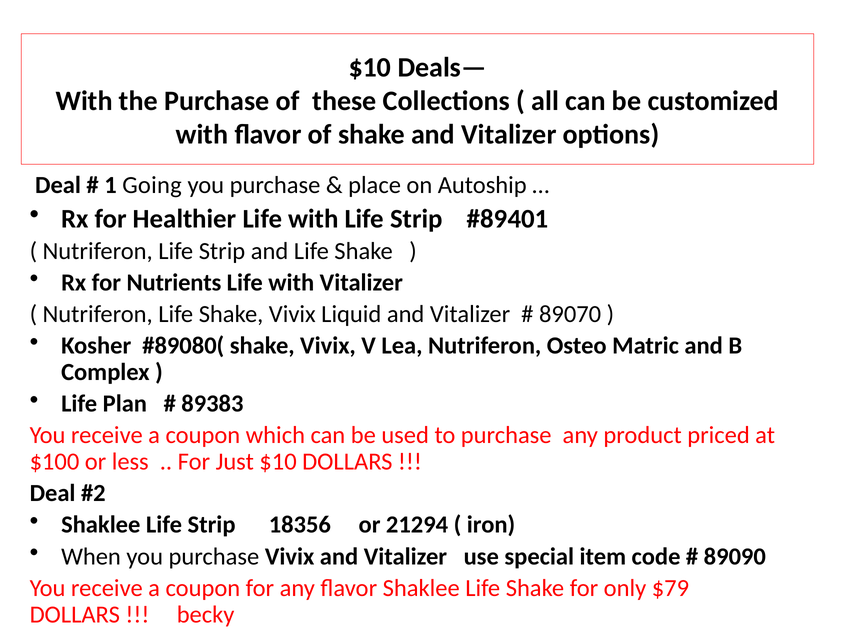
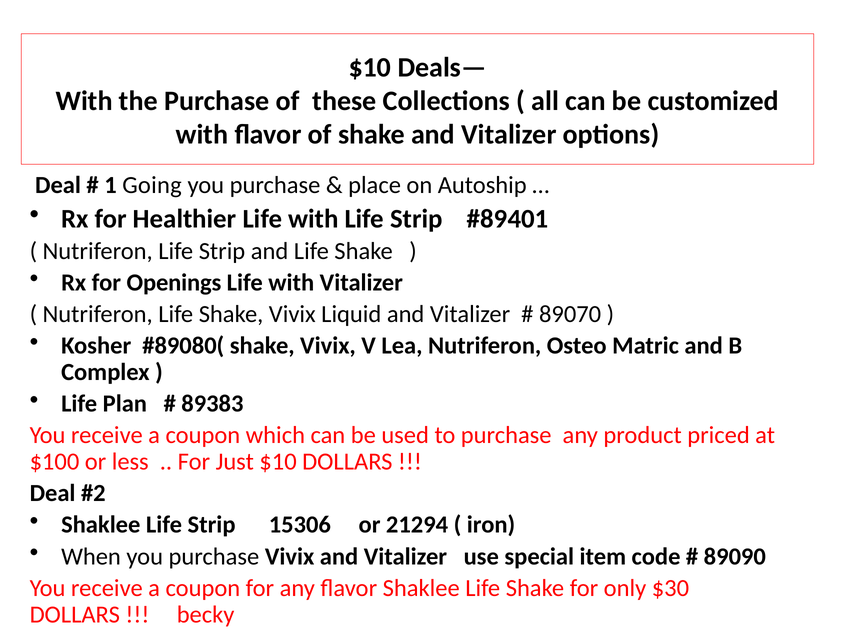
Nutrients: Nutrients -> Openings
18356: 18356 -> 15306
$79: $79 -> $30
